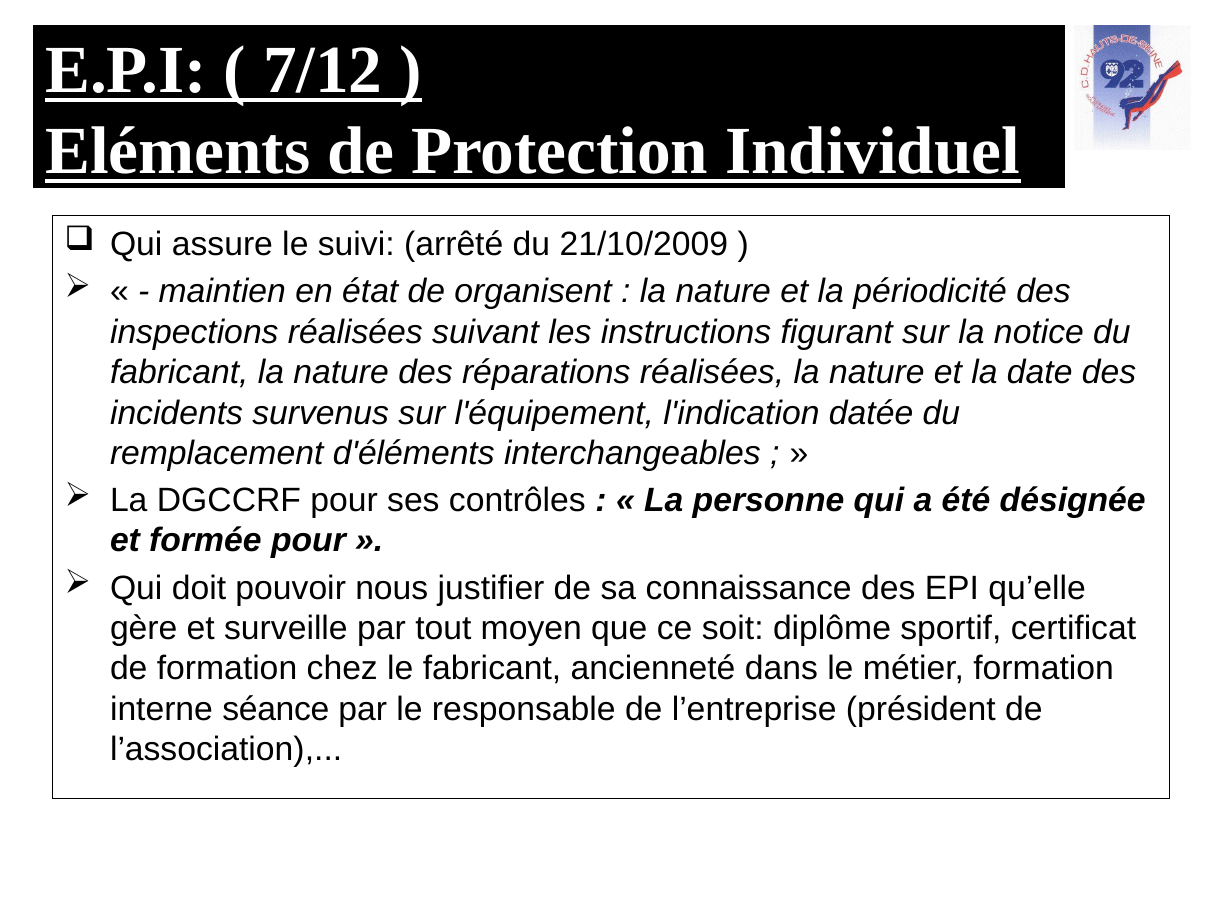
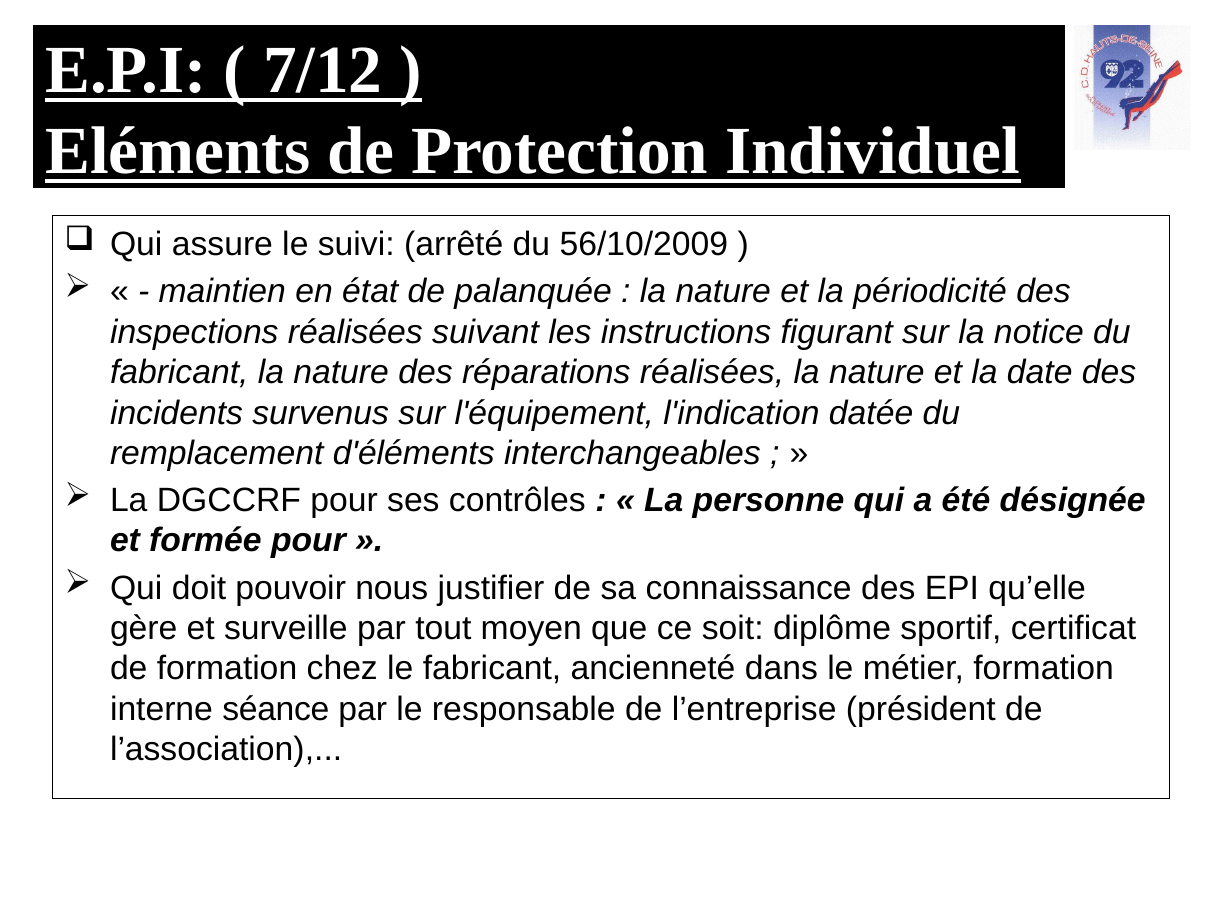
21/10/2009: 21/10/2009 -> 56/10/2009
organisent: organisent -> palanquée
